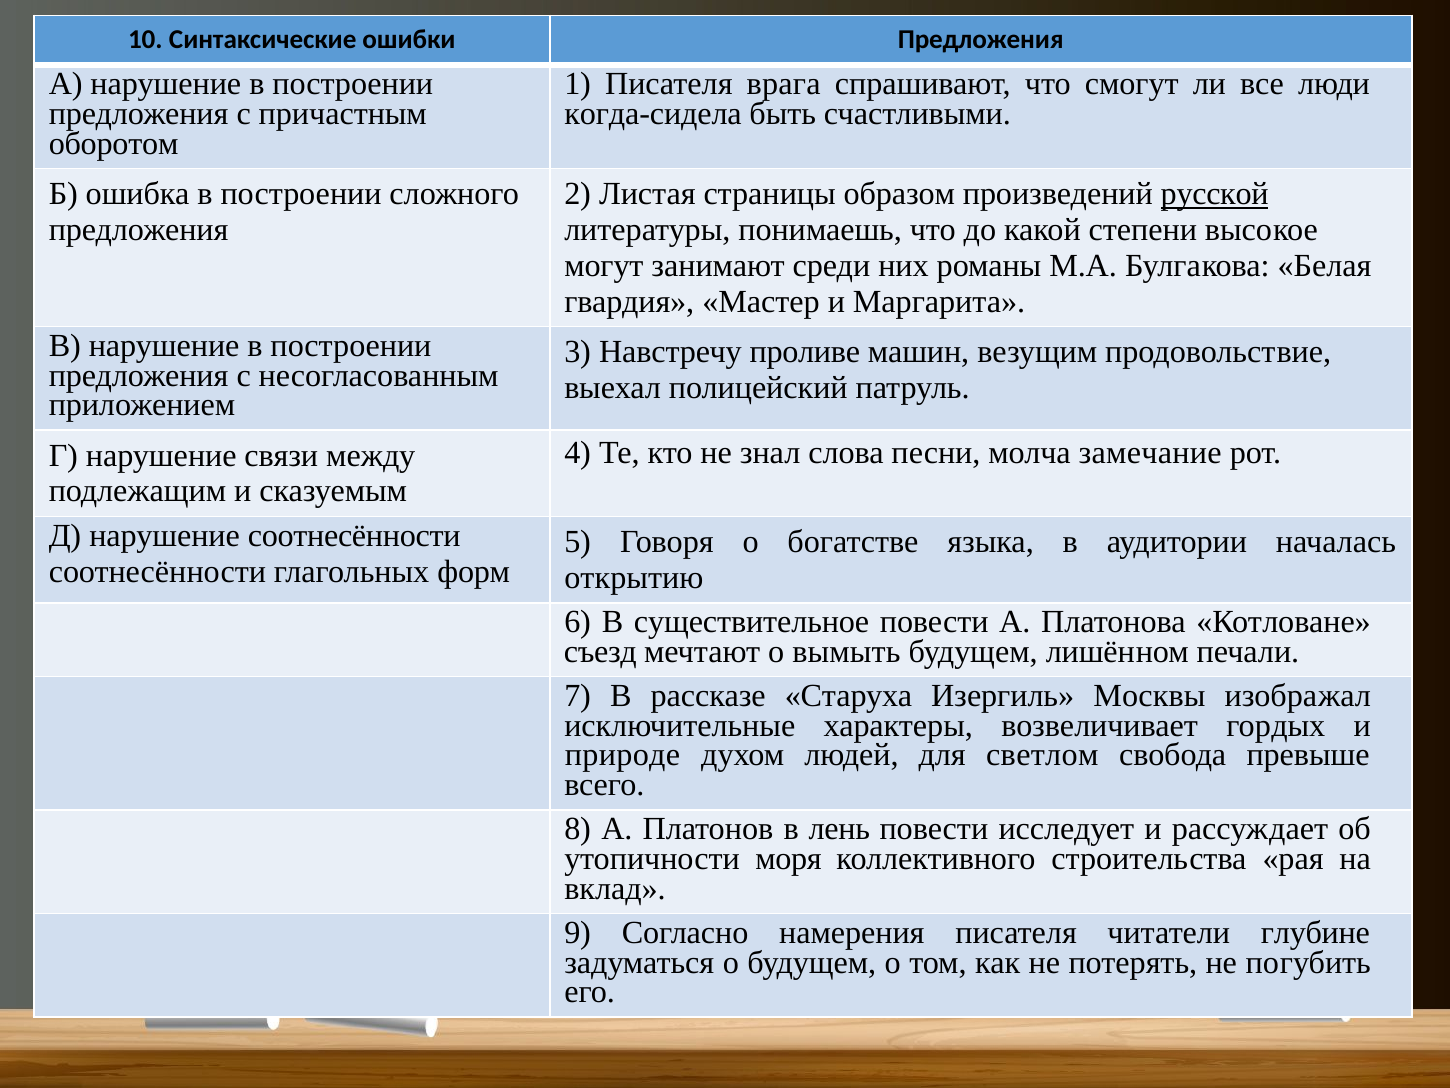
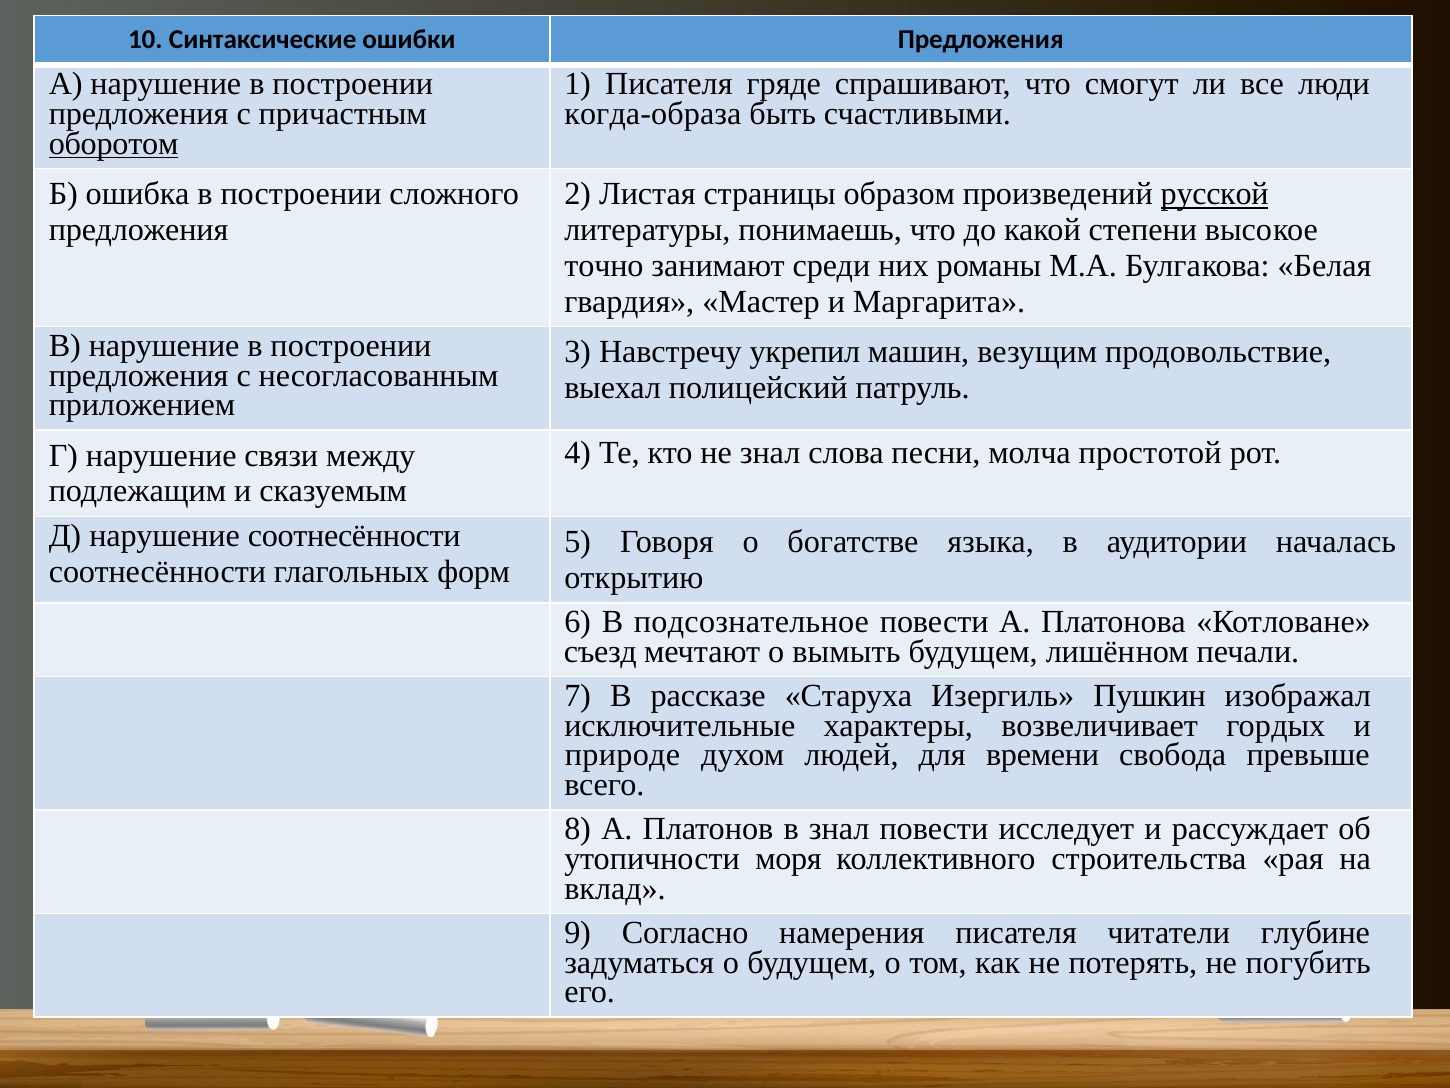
врага: врага -> гряде
когда-сидела: когда-сидела -> когда-образа
оборотом underline: none -> present
могут: могут -> точно
проливе: проливе -> укрепил
замечание: замечание -> простотой
существительное: существительное -> подсознательное
Москвы: Москвы -> Пушкин
светлом: светлом -> времени
в лень: лень -> знал
